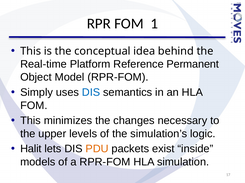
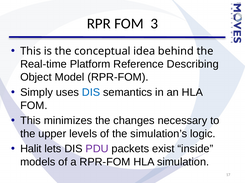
1: 1 -> 3
Permanent: Permanent -> Describing
PDU colour: orange -> purple
